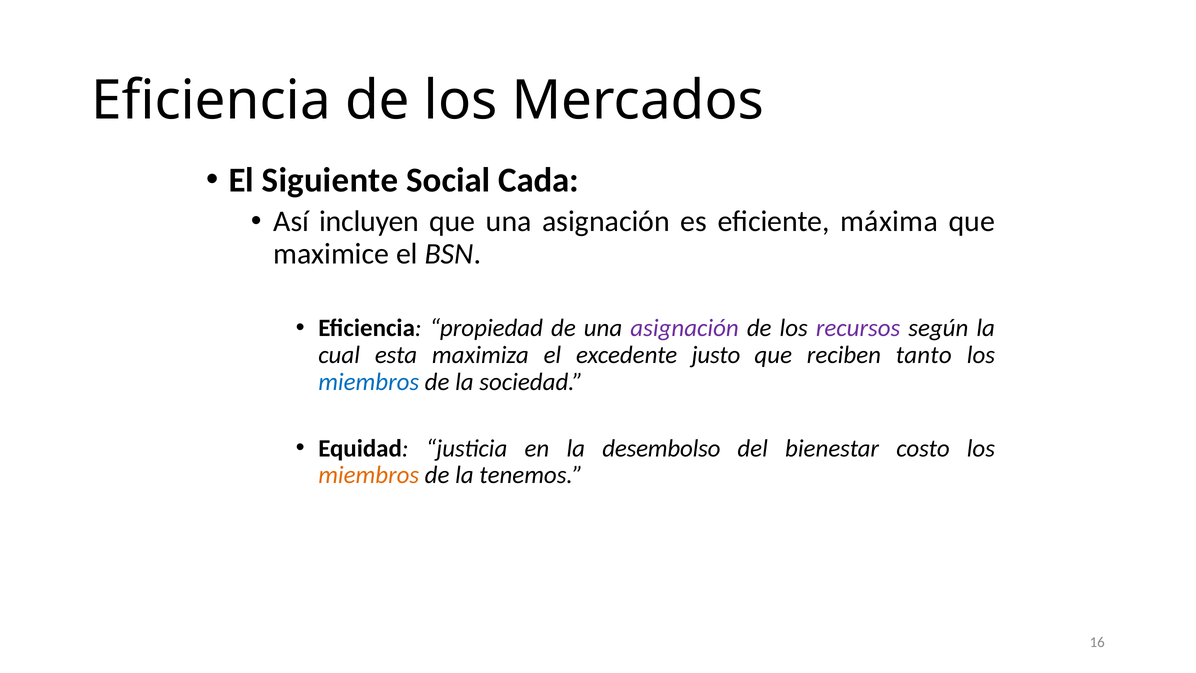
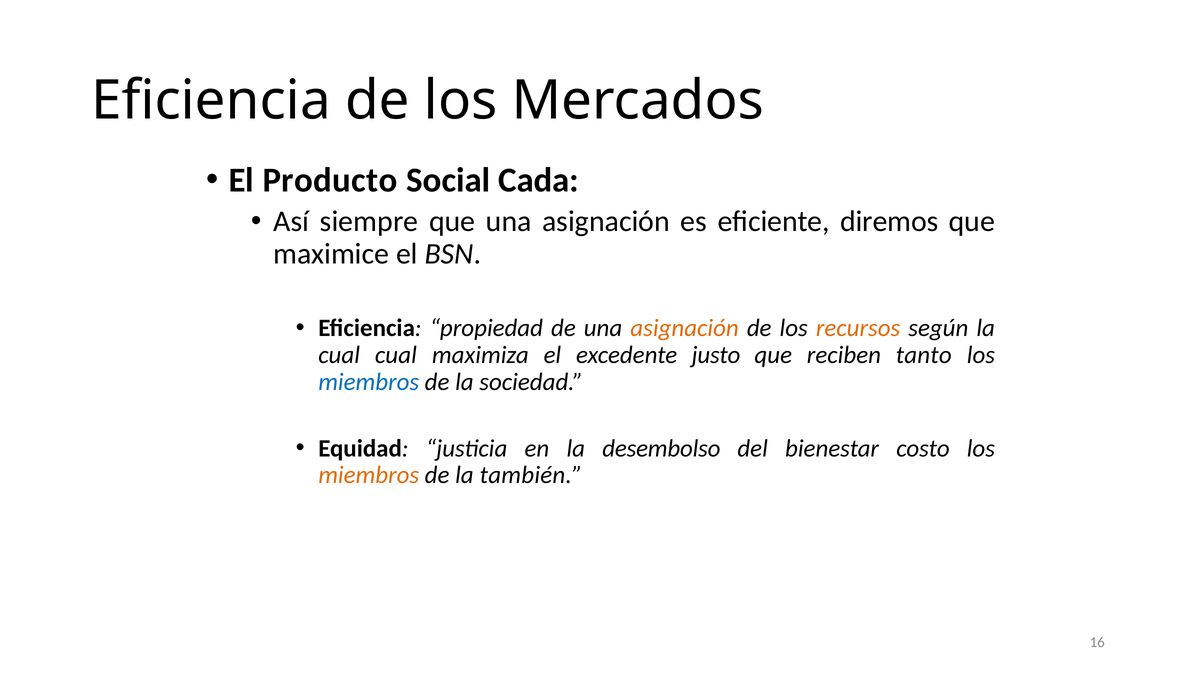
Siguiente: Siguiente -> Producto
incluyen: incluyen -> siempre
máxima: máxima -> diremos
asignación at (685, 328) colour: purple -> orange
recursos colour: purple -> orange
cual esta: esta -> cual
tenemos: tenemos -> también
